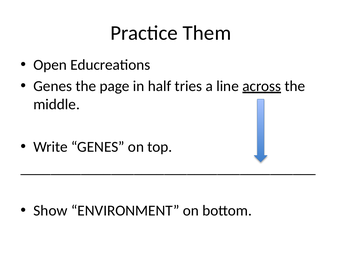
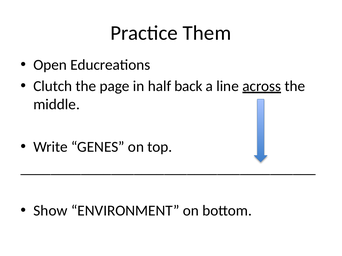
Genes at (53, 86): Genes -> Clutch
tries: tries -> back
